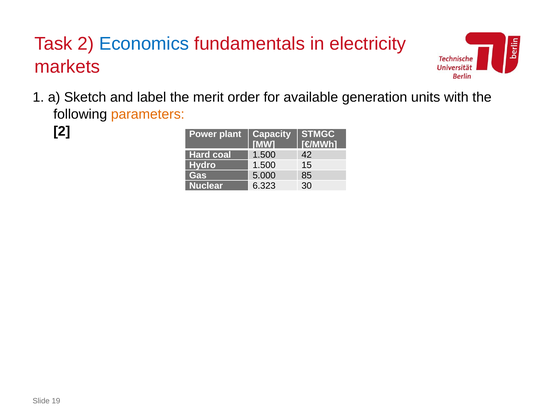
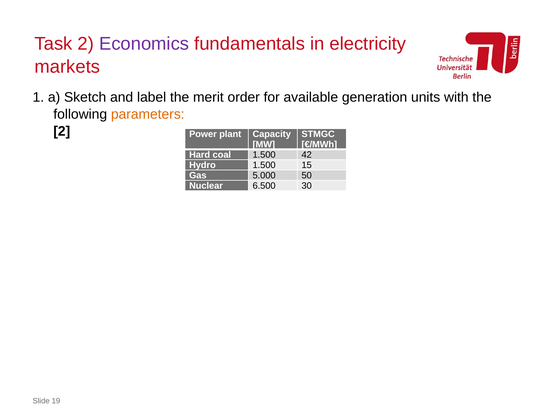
Economics colour: blue -> purple
85: 85 -> 50
6.323: 6.323 -> 6.500
